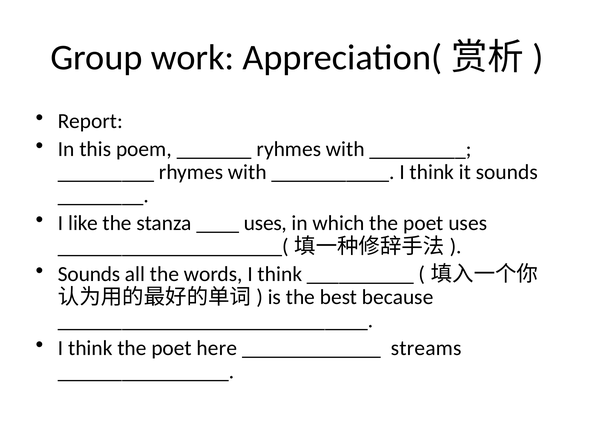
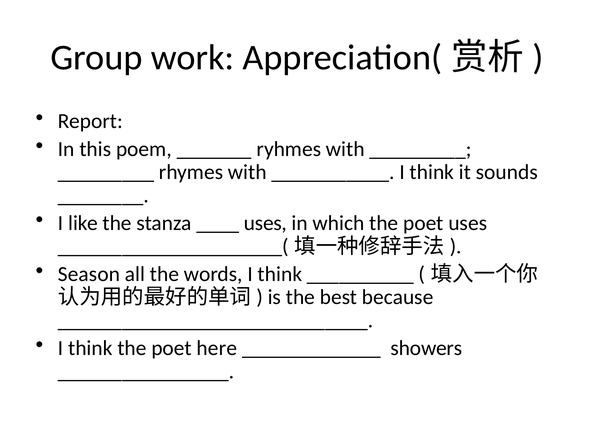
Sounds at (89, 274): Sounds -> Season
streams: streams -> showers
